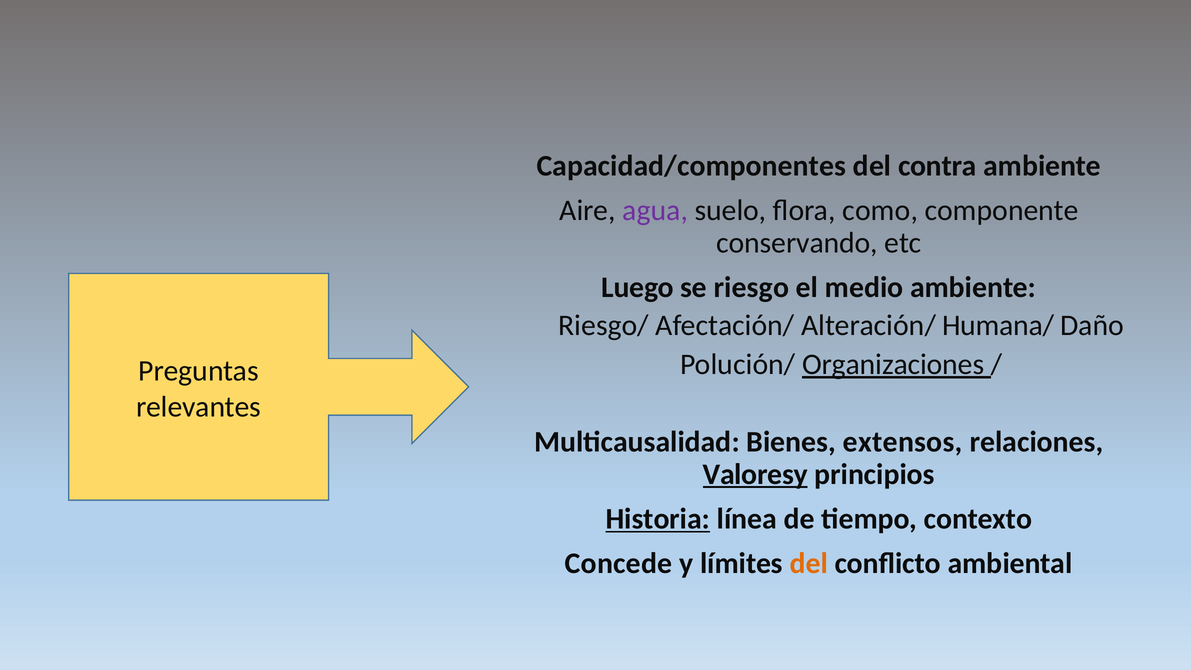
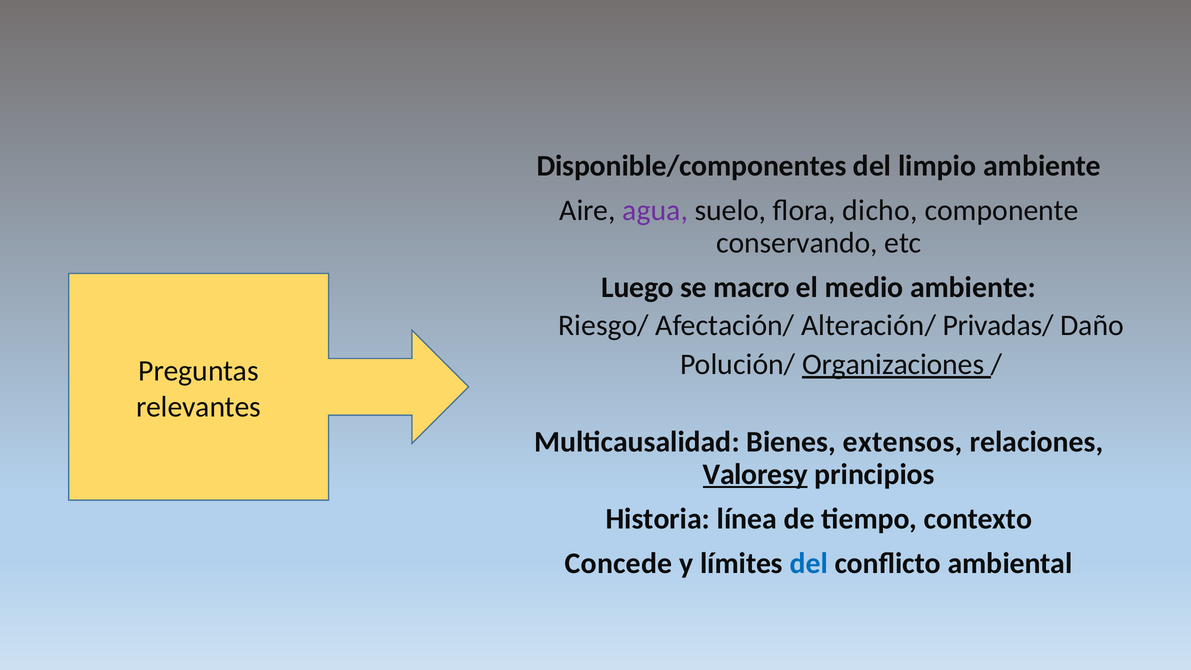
Capacidad/componentes: Capacidad/componentes -> Disponible/componentes
contra: contra -> limpio
como: como -> dicho
riesgo: riesgo -> macro
Humana/: Humana/ -> Privadas/
Historia underline: present -> none
del at (809, 563) colour: orange -> blue
